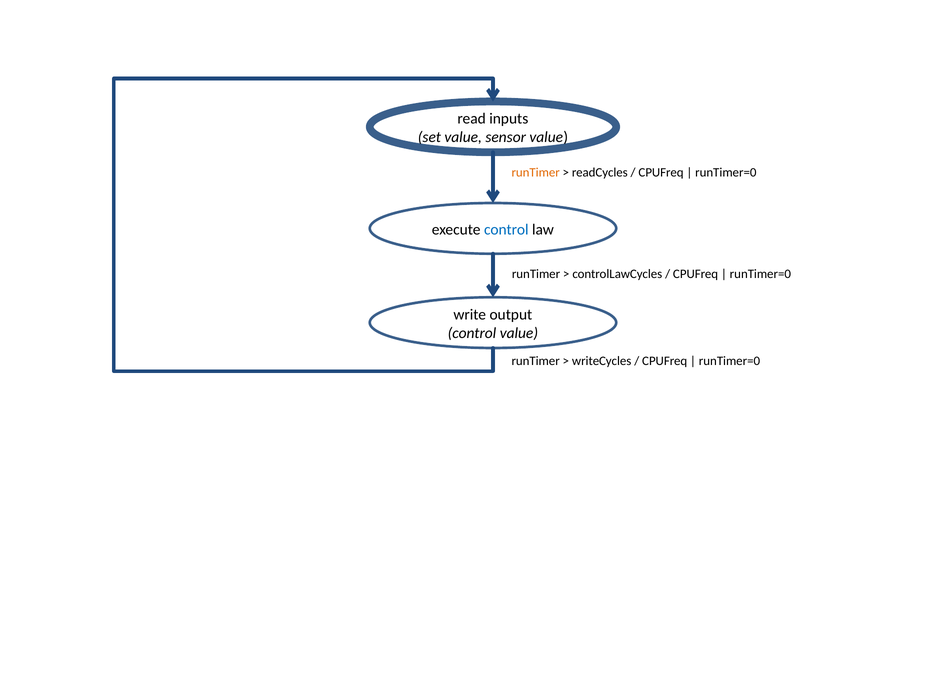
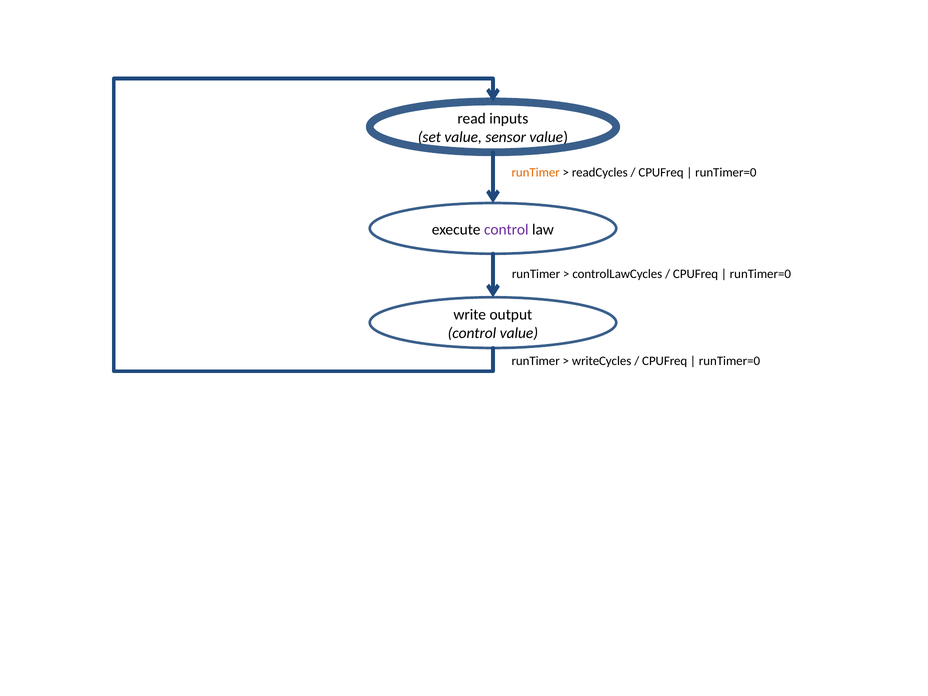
control at (506, 229) colour: blue -> purple
